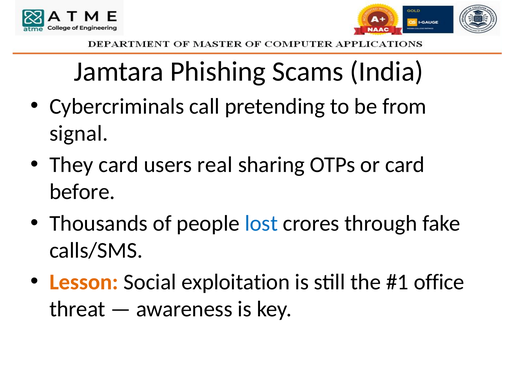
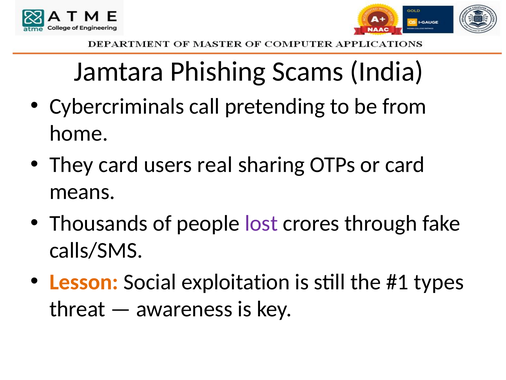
signal: signal -> home
before: before -> means
lost colour: blue -> purple
office: office -> types
